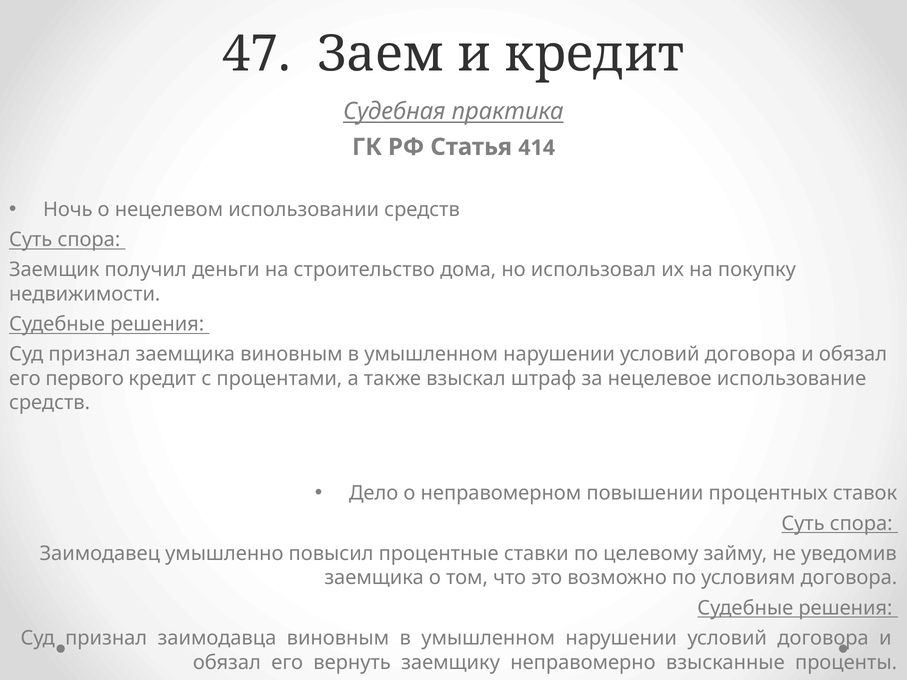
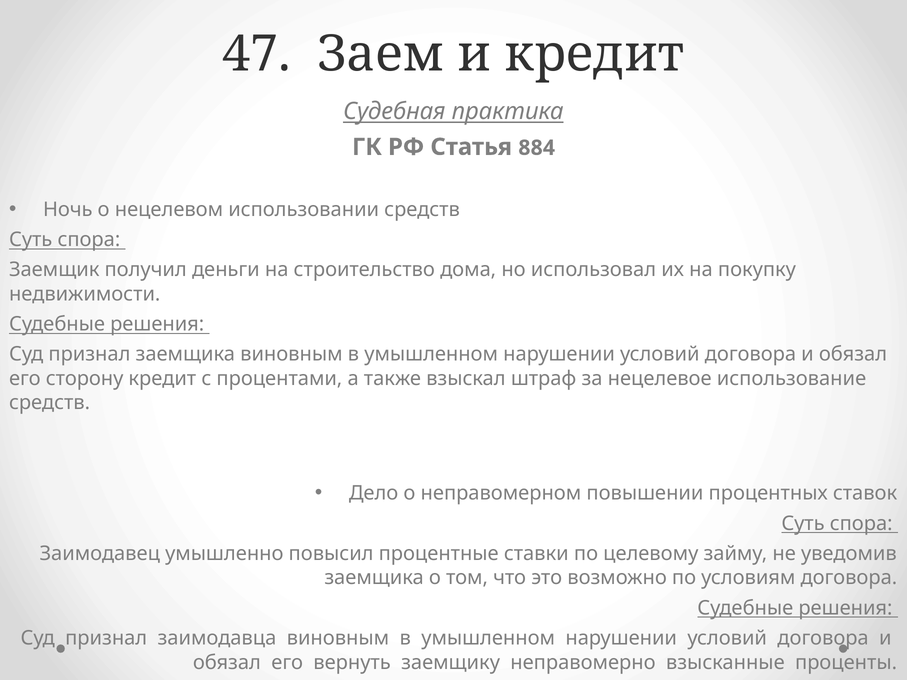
414: 414 -> 884
первого: первого -> сторону
